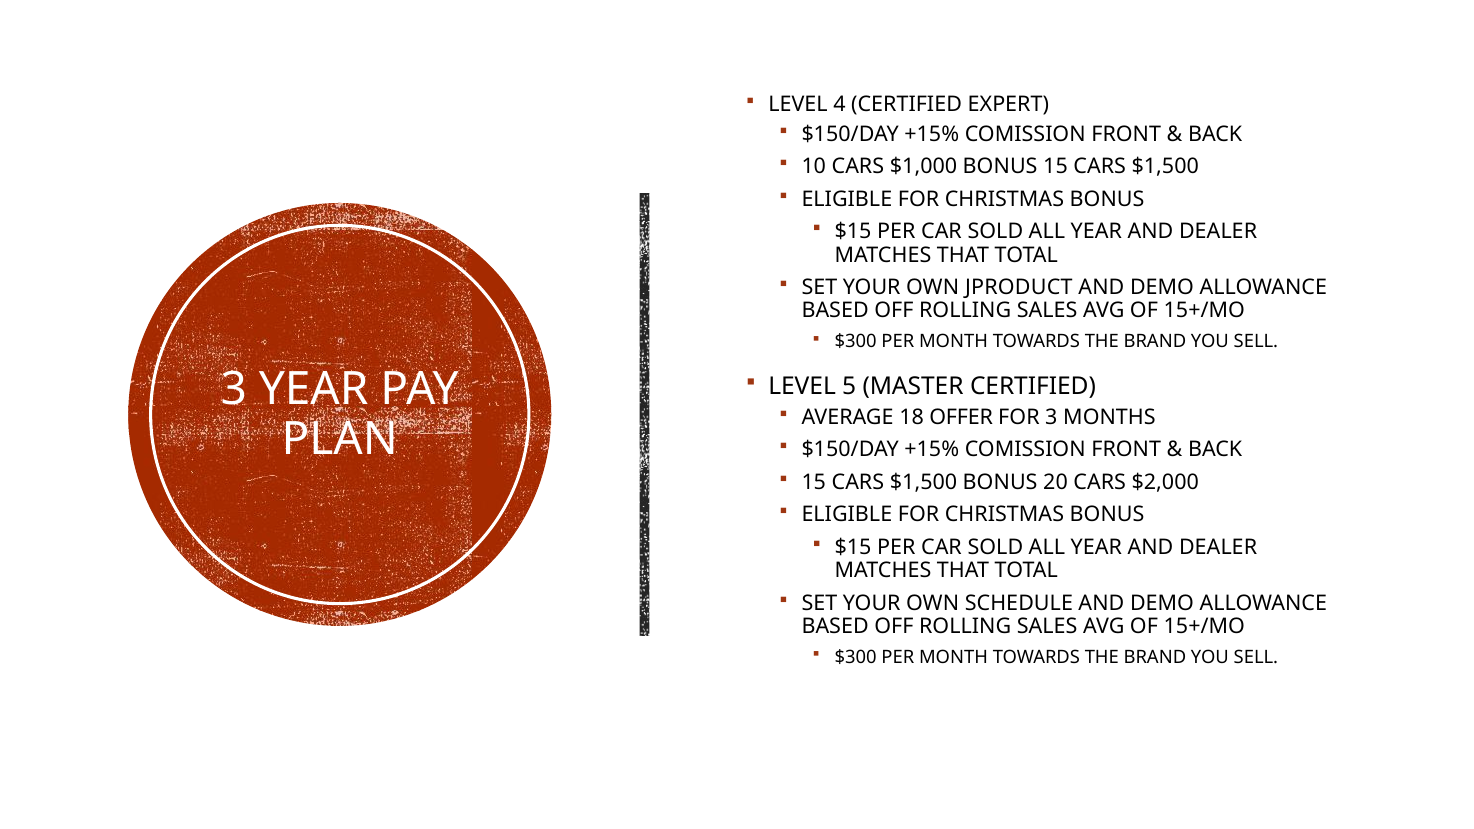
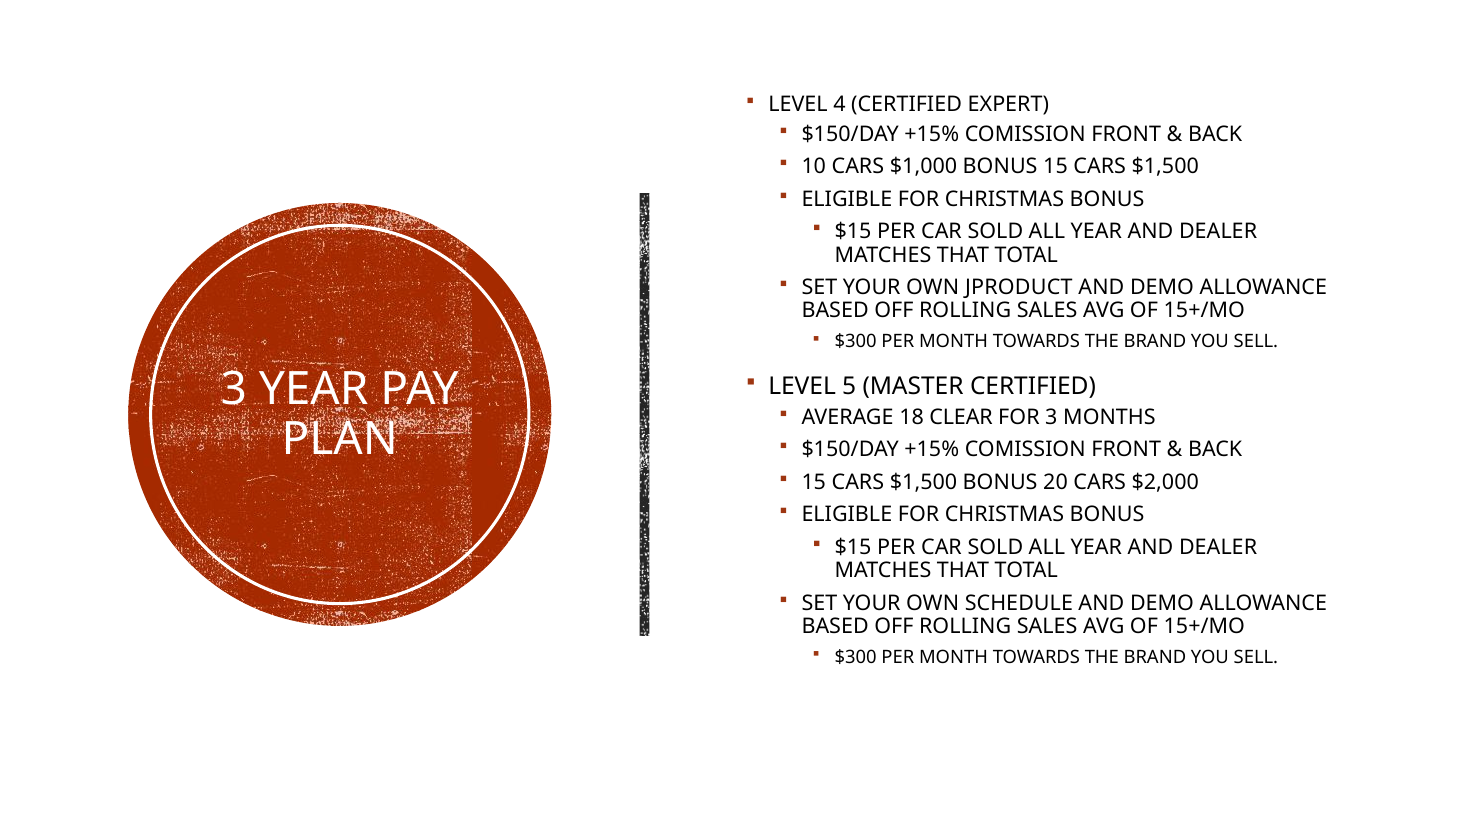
OFFER: OFFER -> CLEAR
